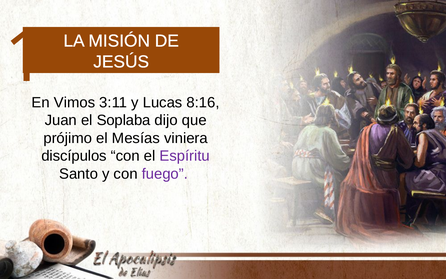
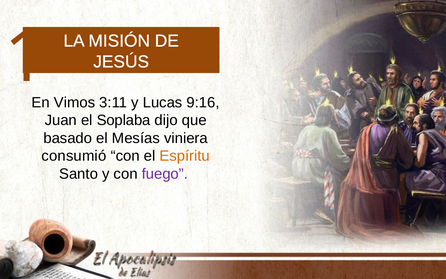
8:16: 8:16 -> 9:16
prójimo: prójimo -> basado
discípulos: discípulos -> consumió
Espíritu colour: purple -> orange
